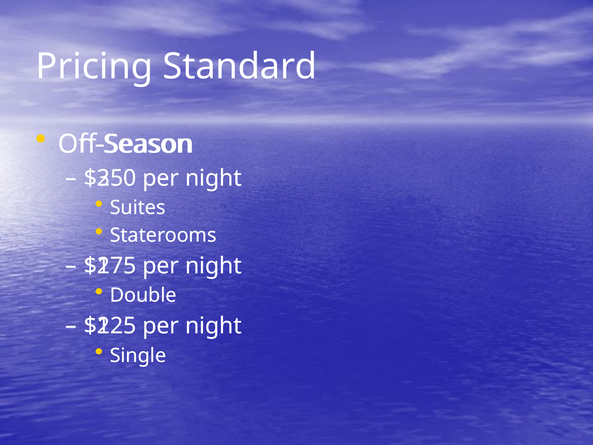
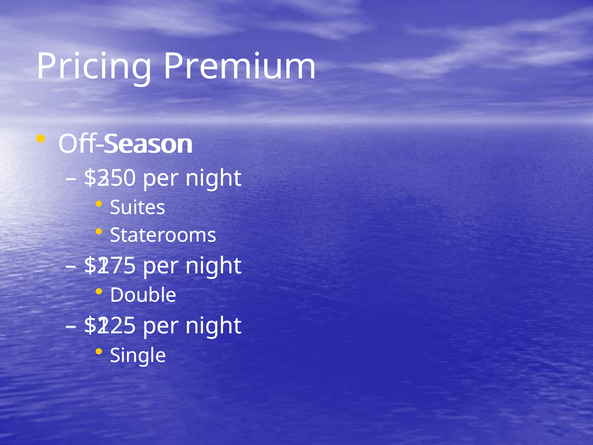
Standard: Standard -> Premium
